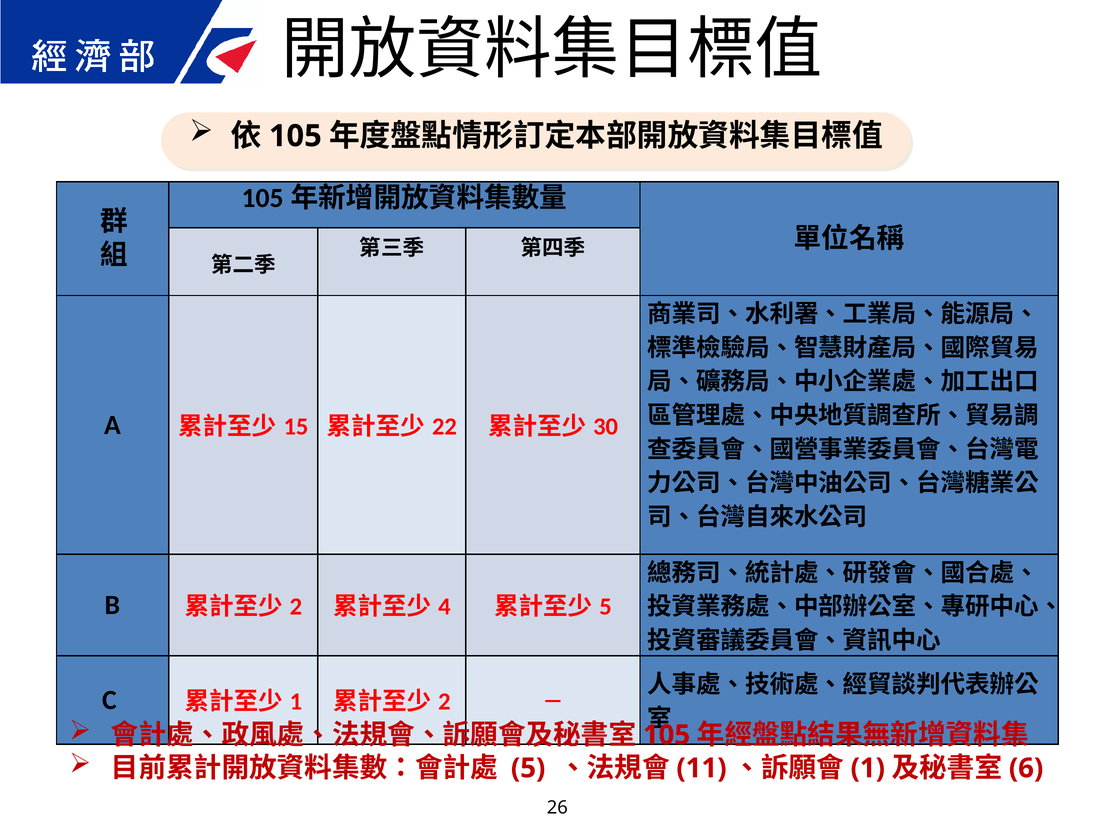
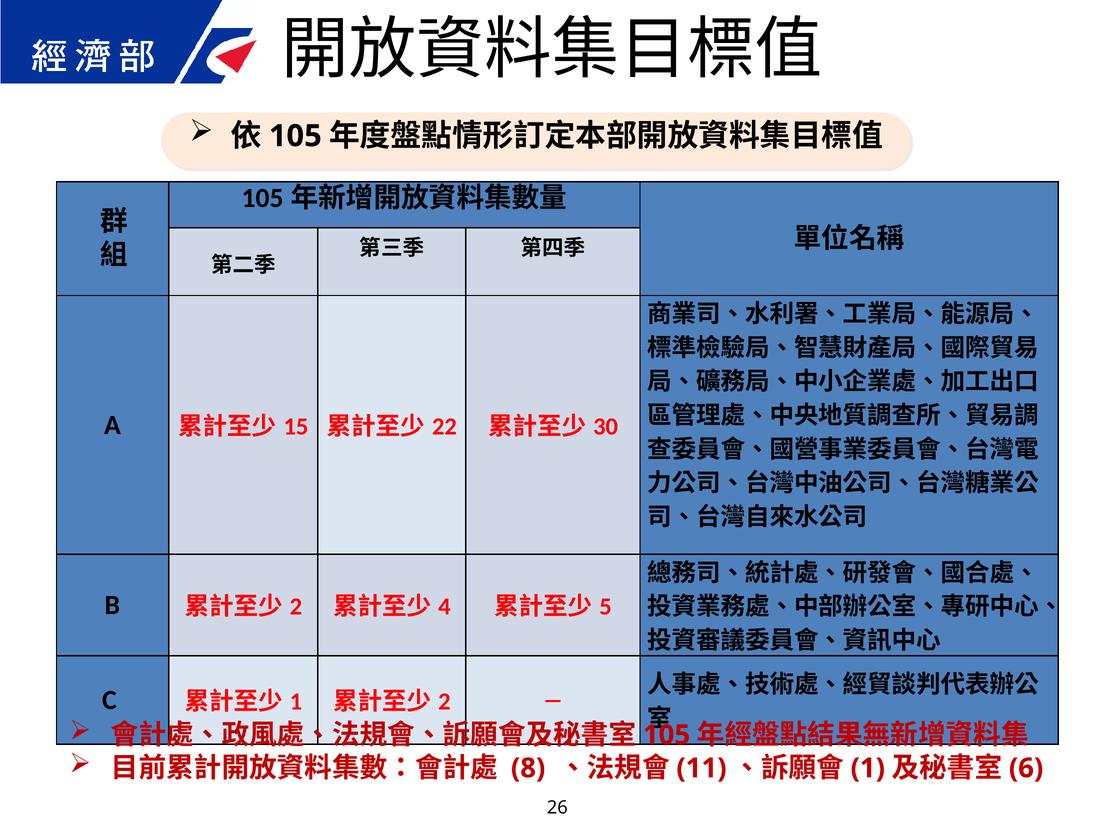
5 at (528, 768): 5 -> 8
